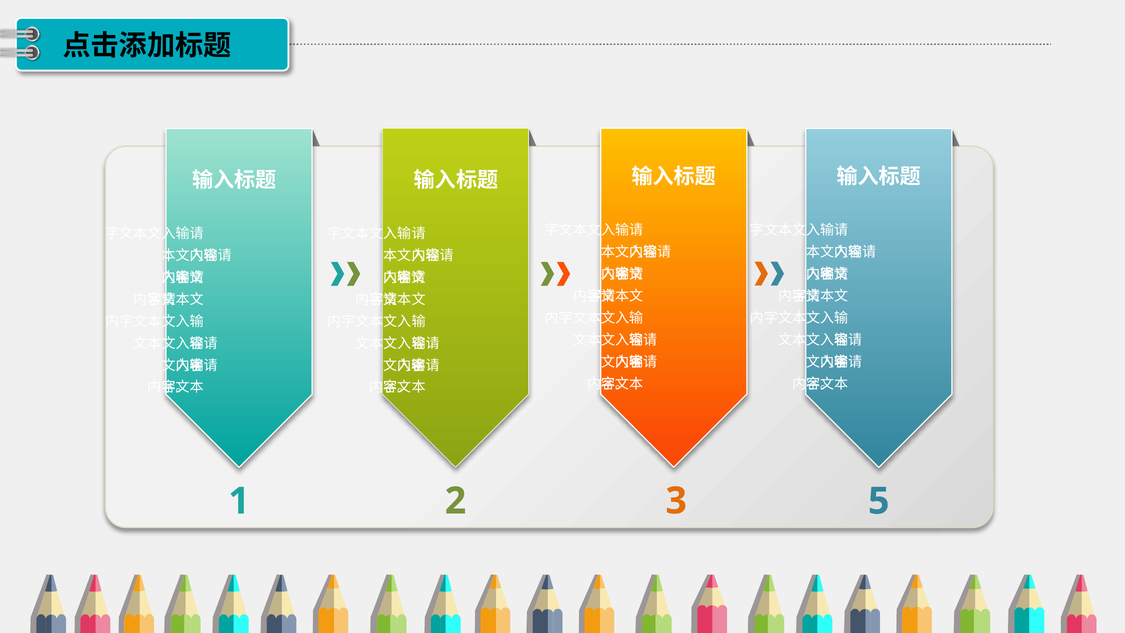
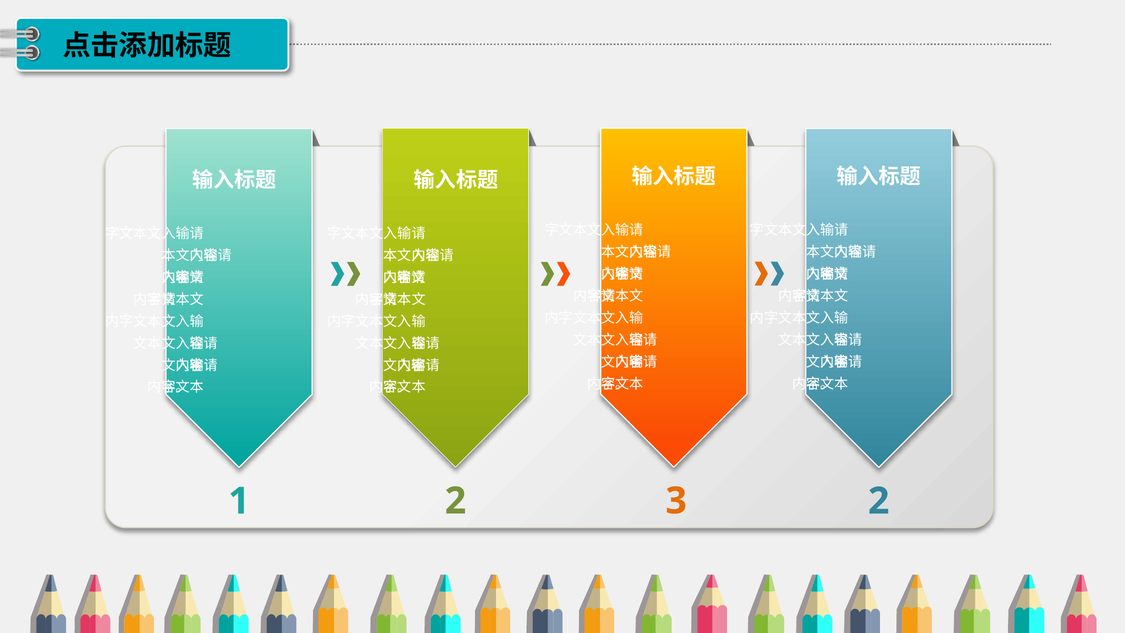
2 5: 5 -> 2
